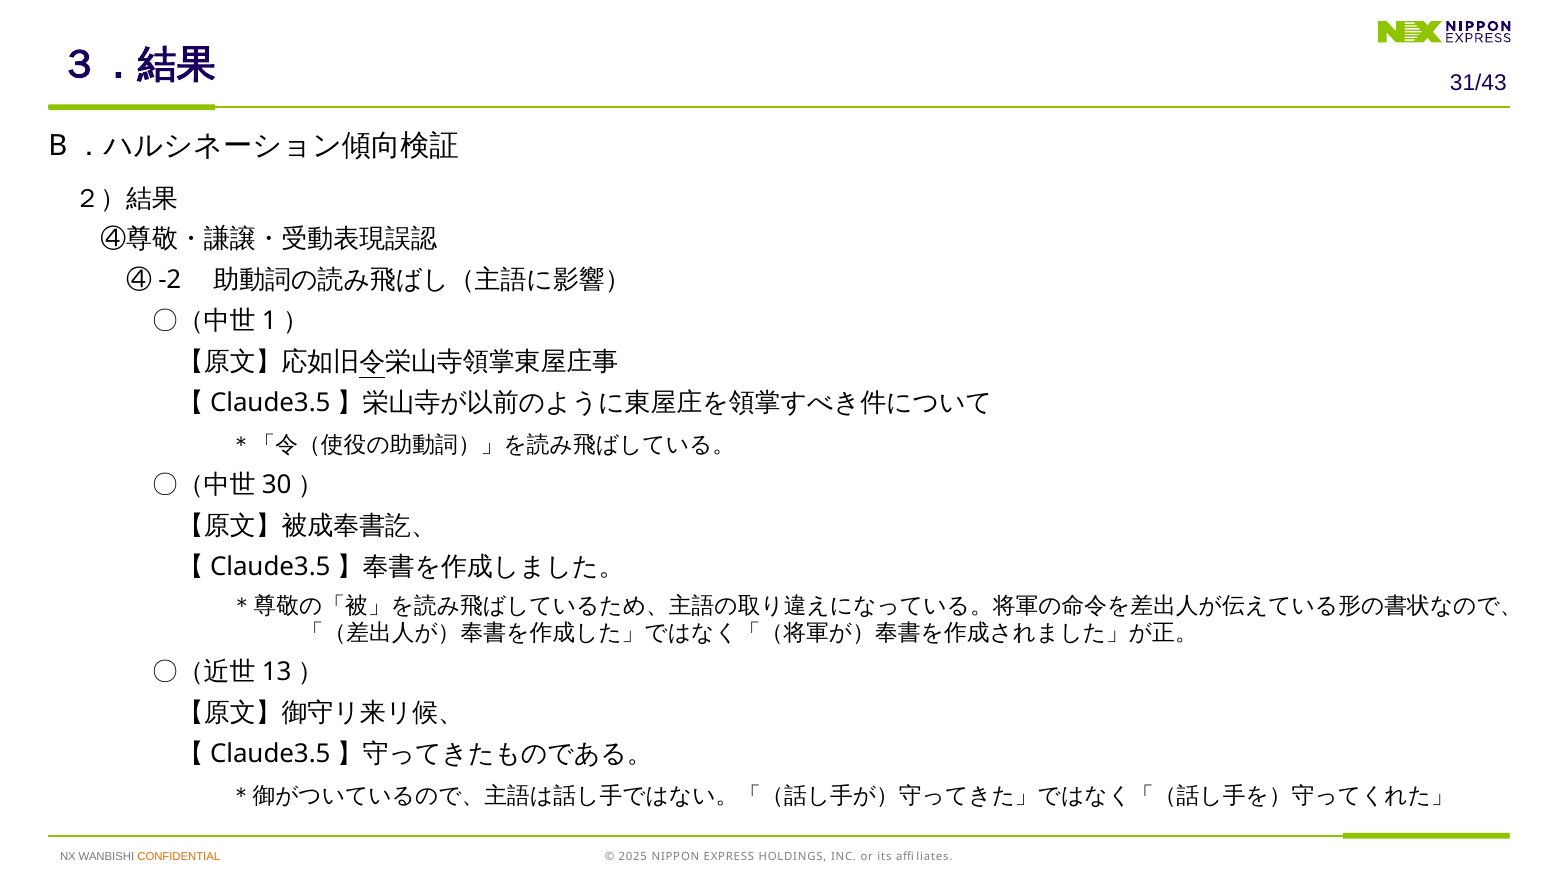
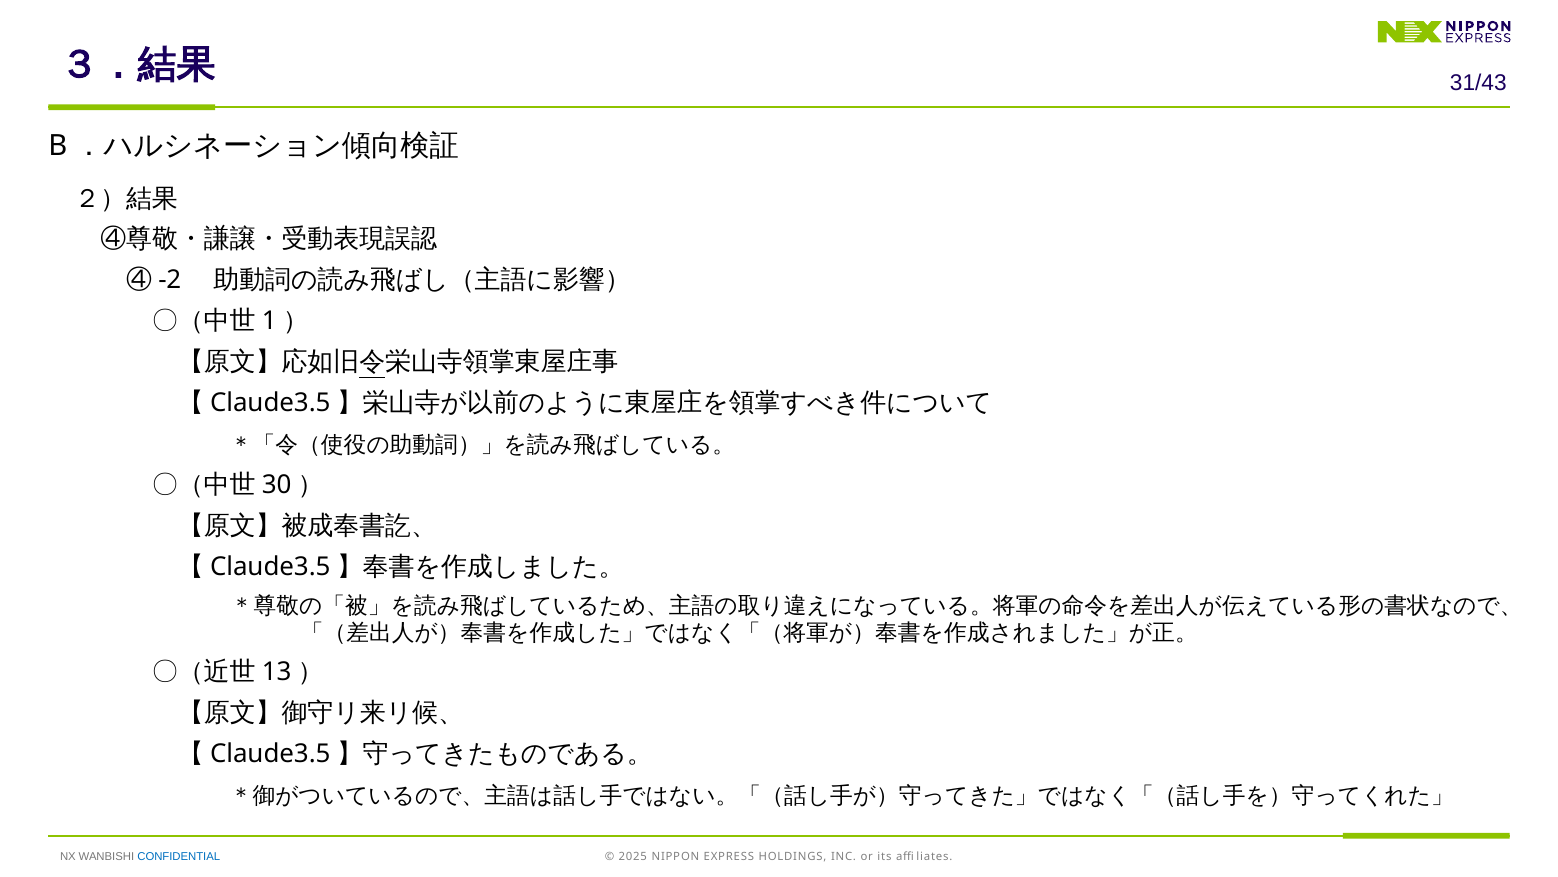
CONFIDENTIAL colour: orange -> blue
